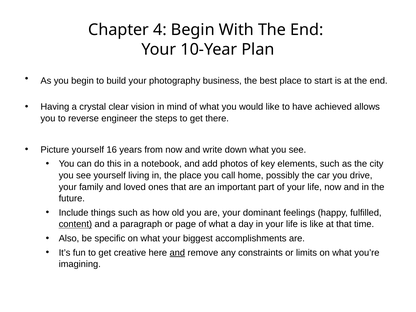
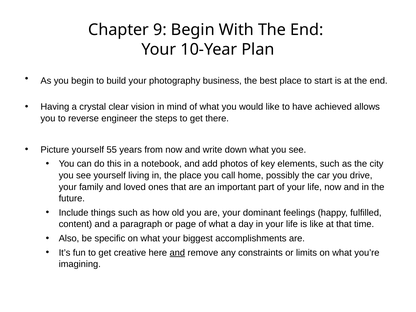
4: 4 -> 9
16: 16 -> 55
content underline: present -> none
